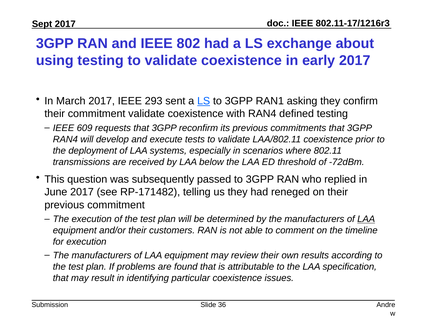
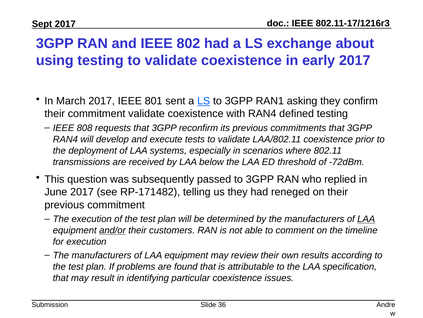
293: 293 -> 801
609: 609 -> 808
and/or underline: none -> present
